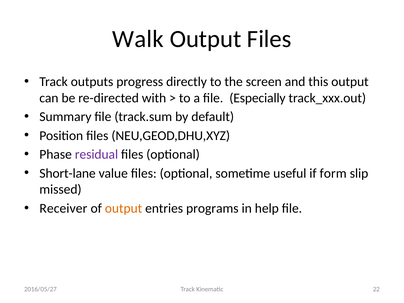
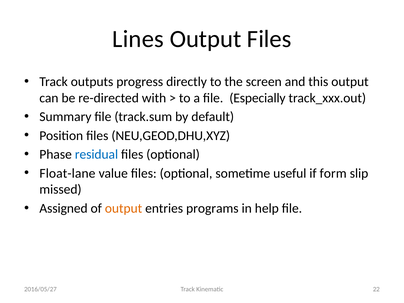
Walk: Walk -> Lines
residual colour: purple -> blue
Short-lane: Short-lane -> Float-lane
Receiver: Receiver -> Assigned
